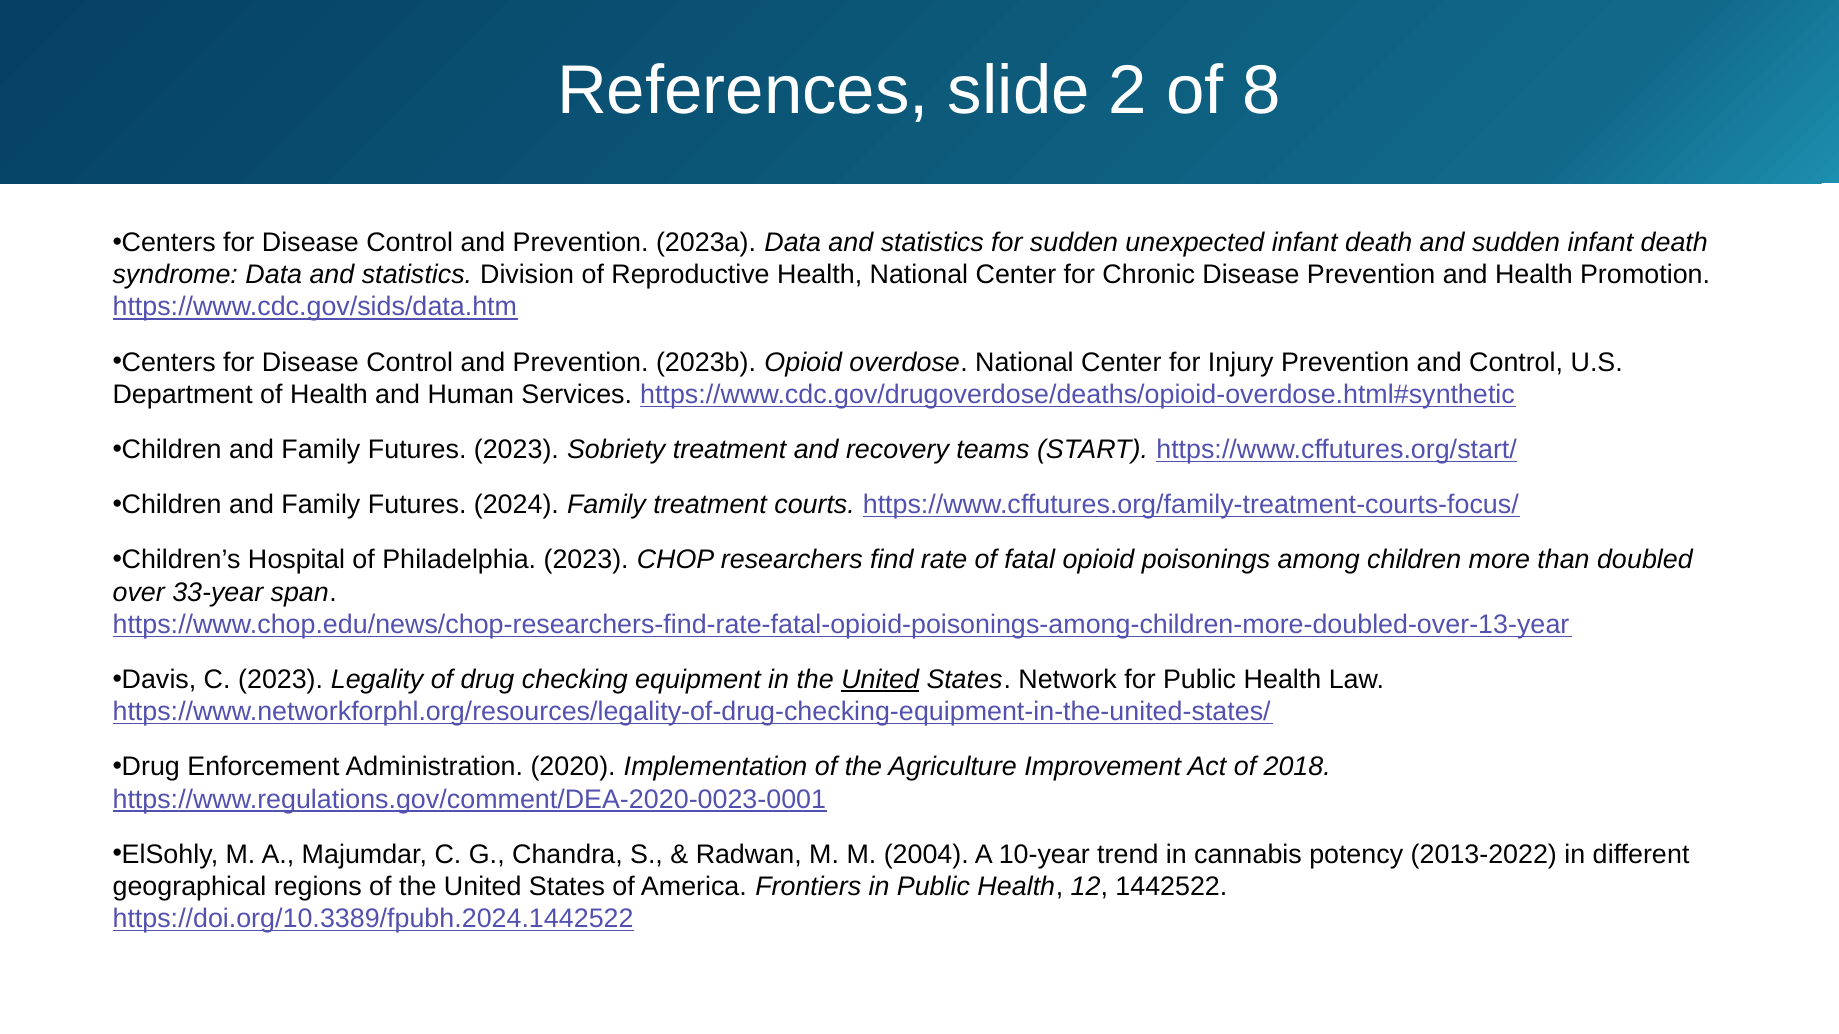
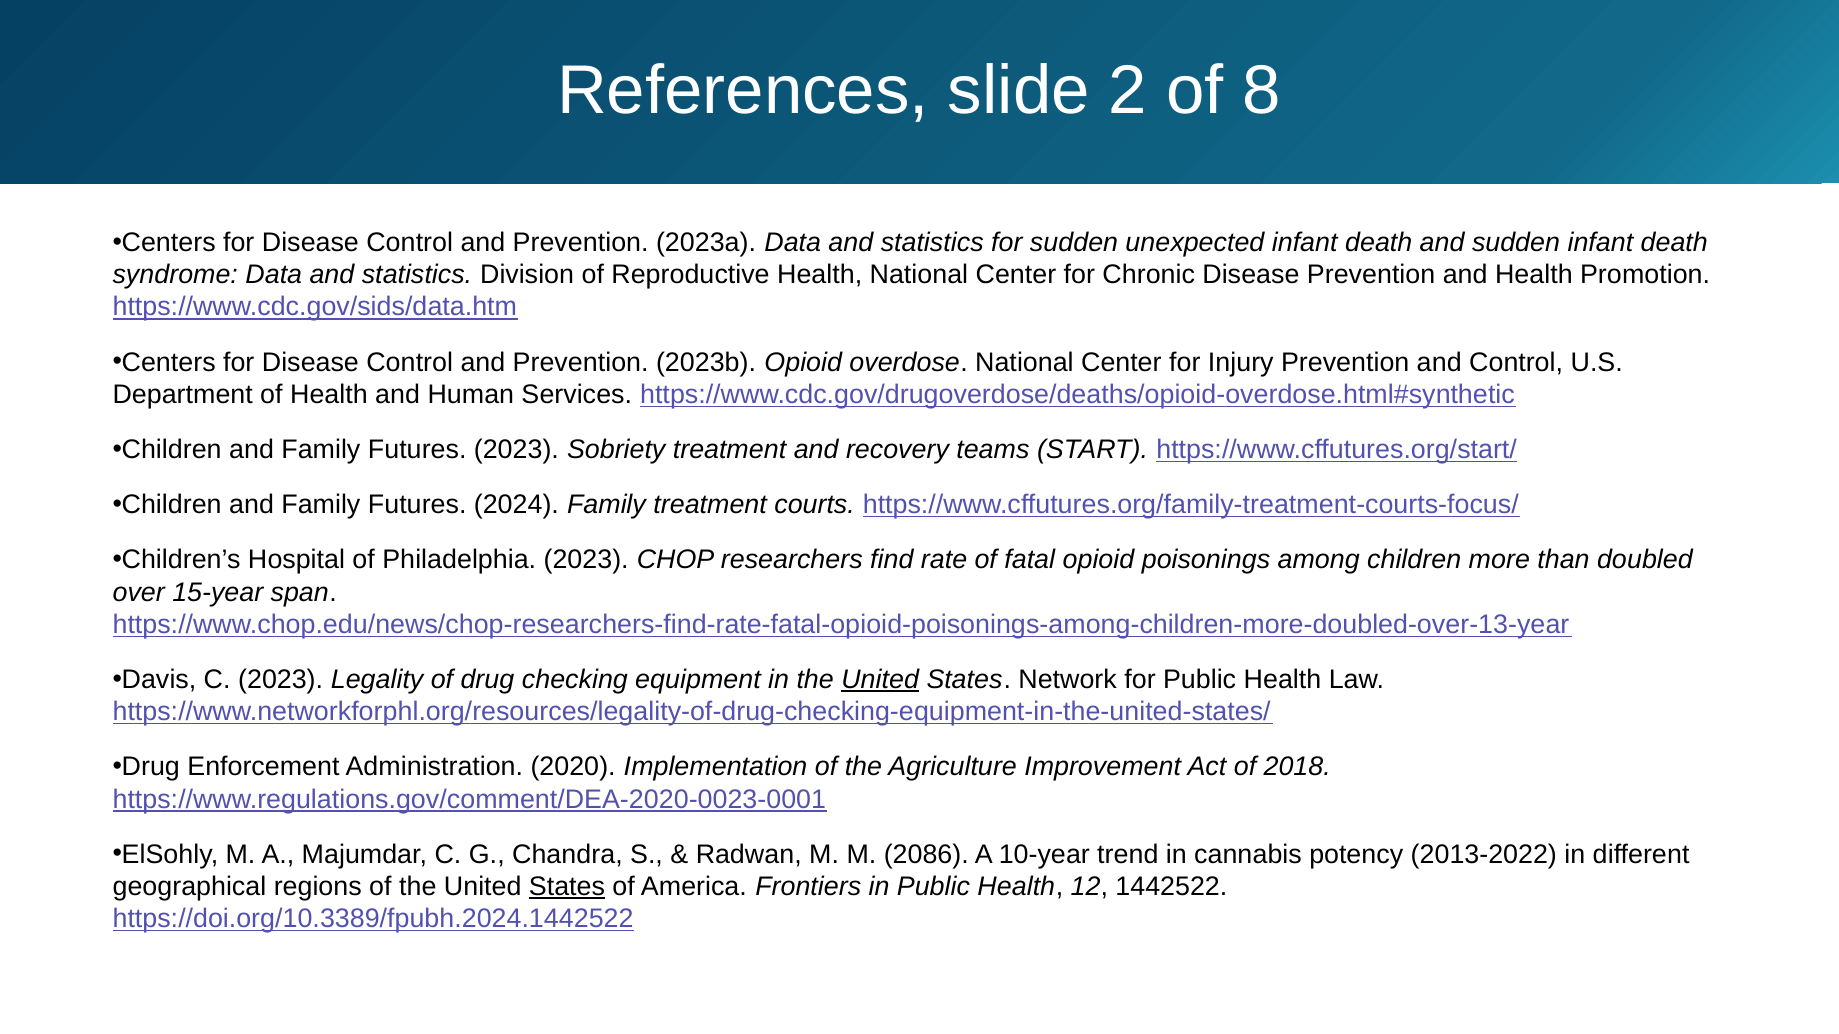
33-year: 33-year -> 15-year
2004: 2004 -> 2086
States at (567, 887) underline: none -> present
